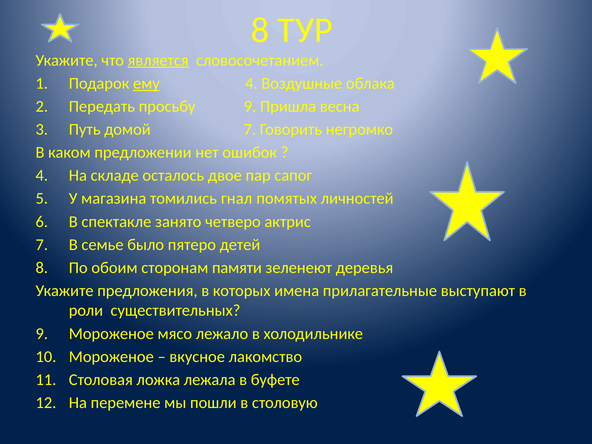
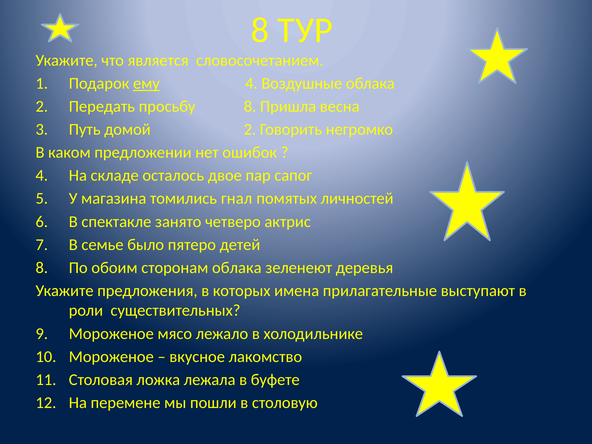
является underline: present -> none
просьбу 9: 9 -> 8
домой 7: 7 -> 2
сторонам памяти: памяти -> облака
